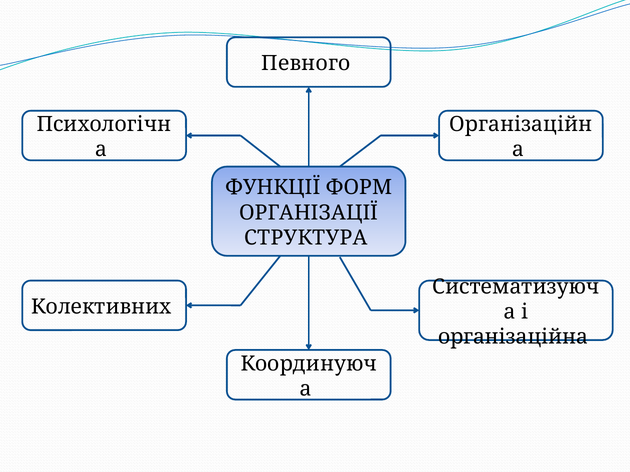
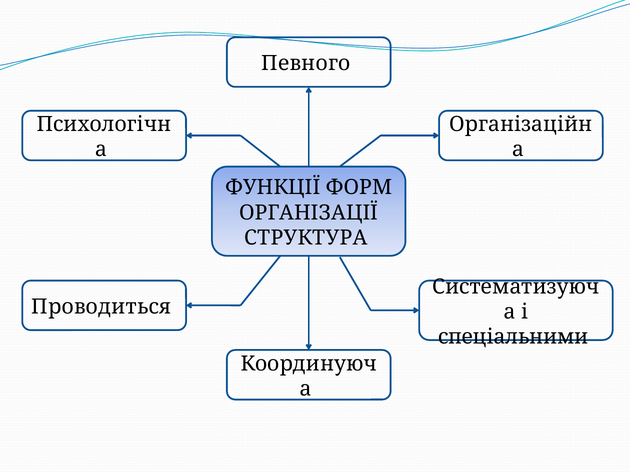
Колективних: Колективних -> Проводиться
організаційна: організаційна -> спеціальними
